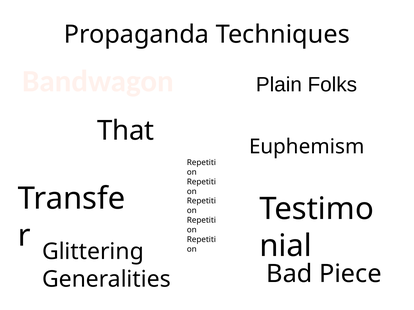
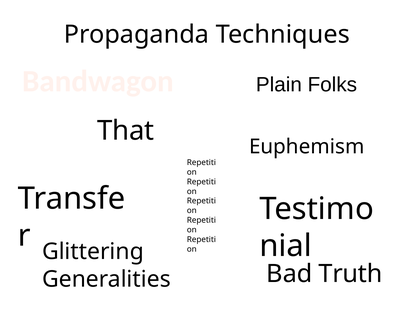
Piece: Piece -> Truth
